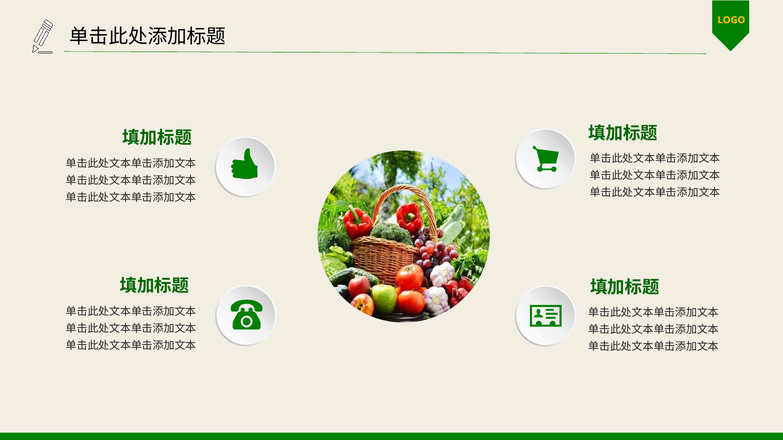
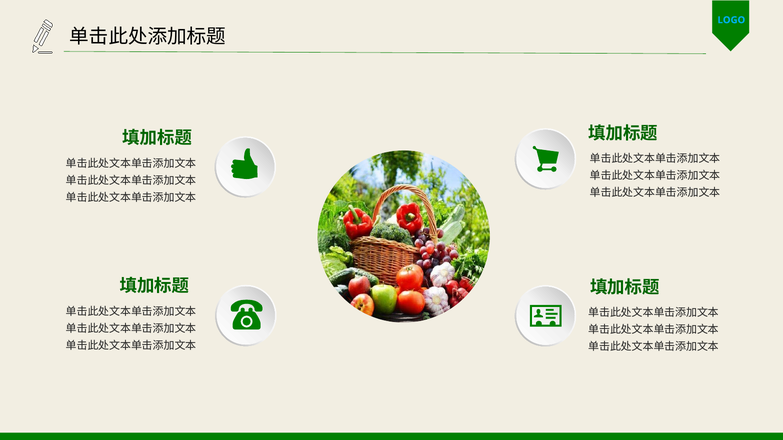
LOGO colour: yellow -> light blue
